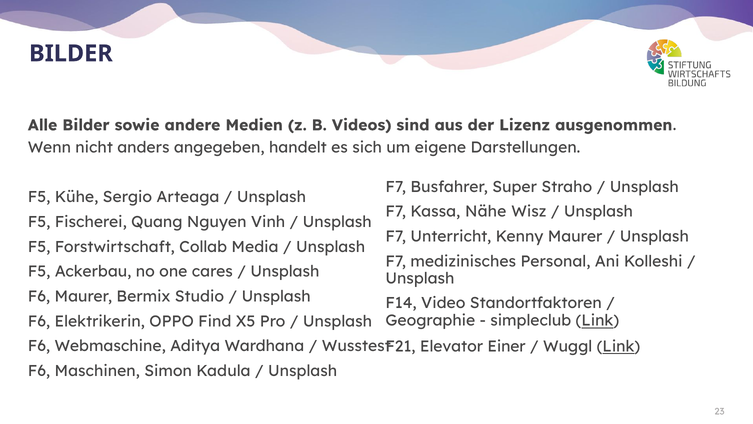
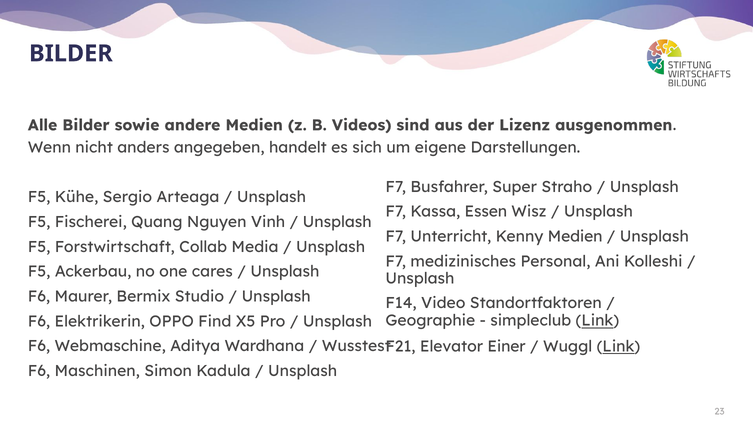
Nähe: Nähe -> Essen
Kenny Maurer: Maurer -> Medien
